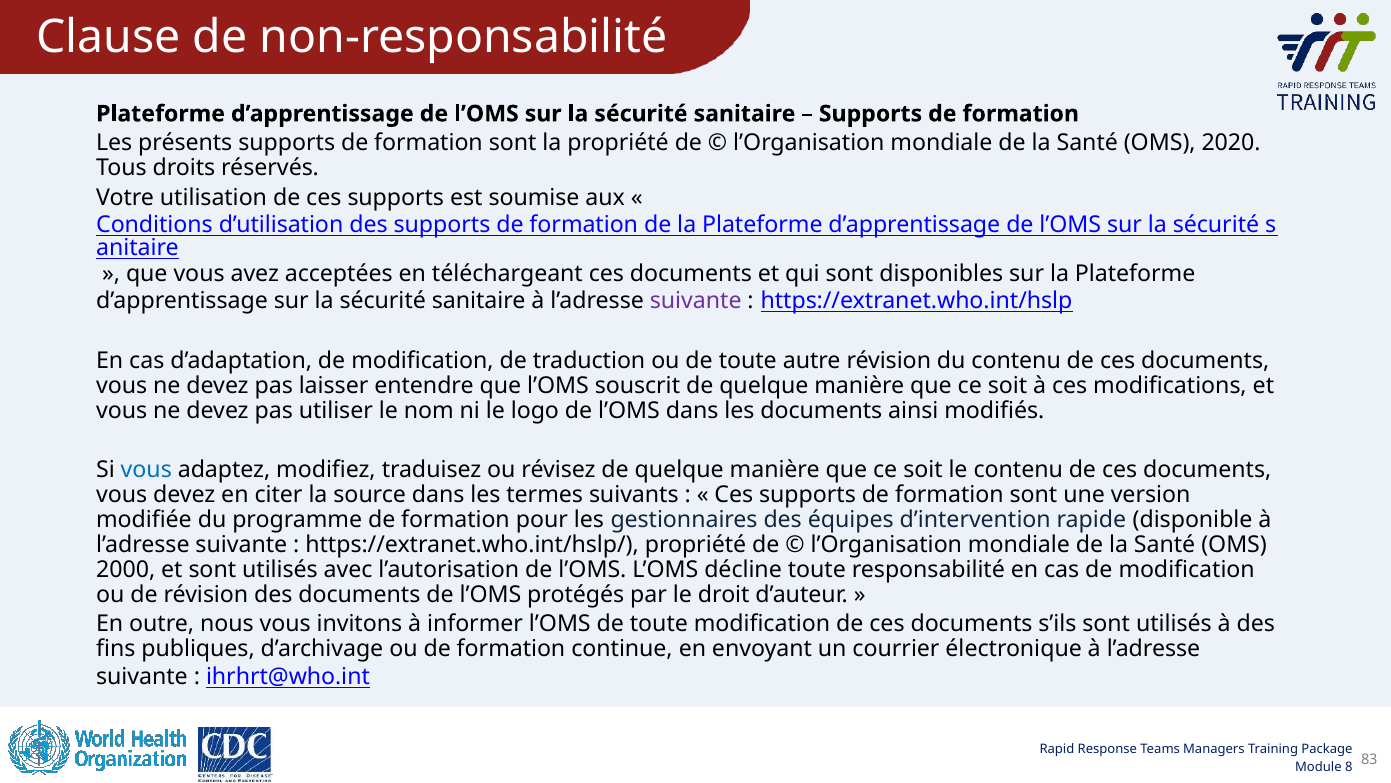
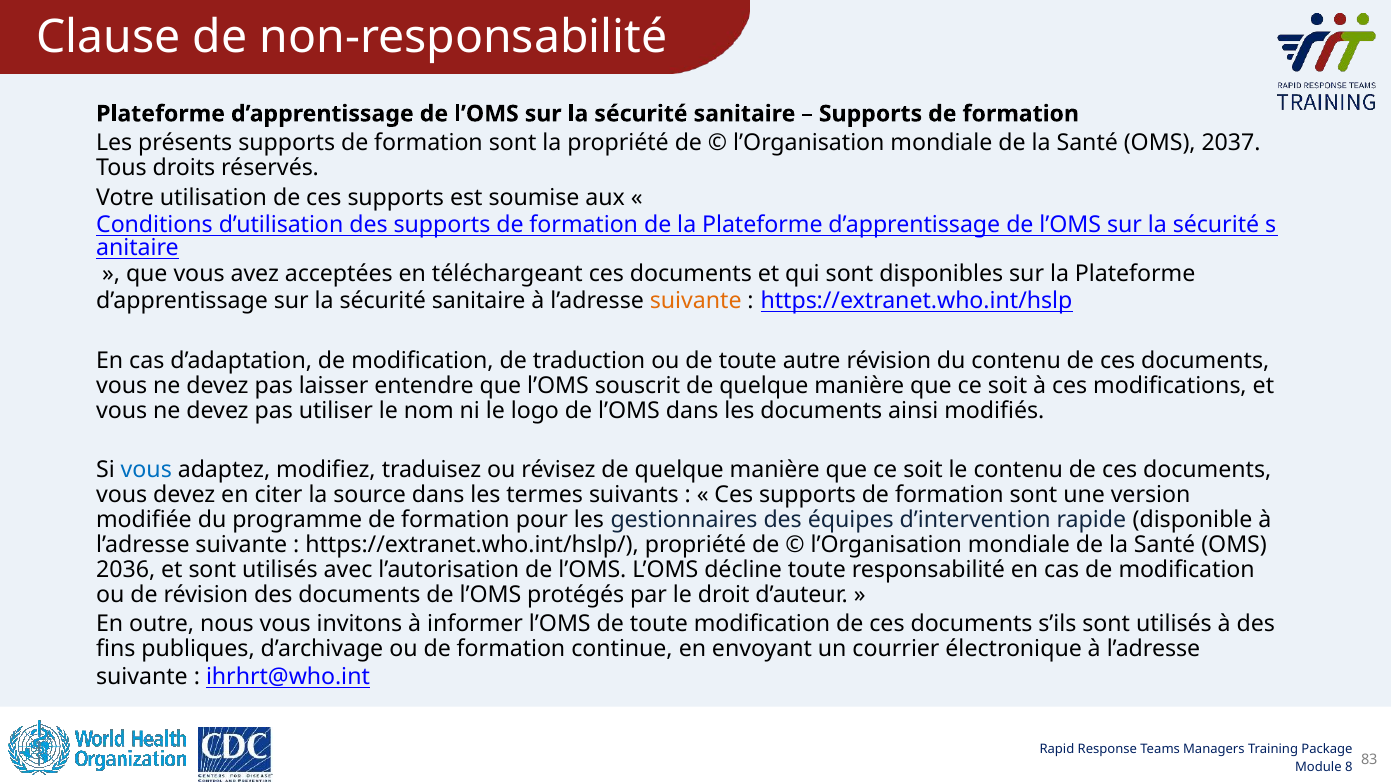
2020: 2020 -> 2037
suivante at (696, 301) colour: purple -> orange
2000: 2000 -> 2036
